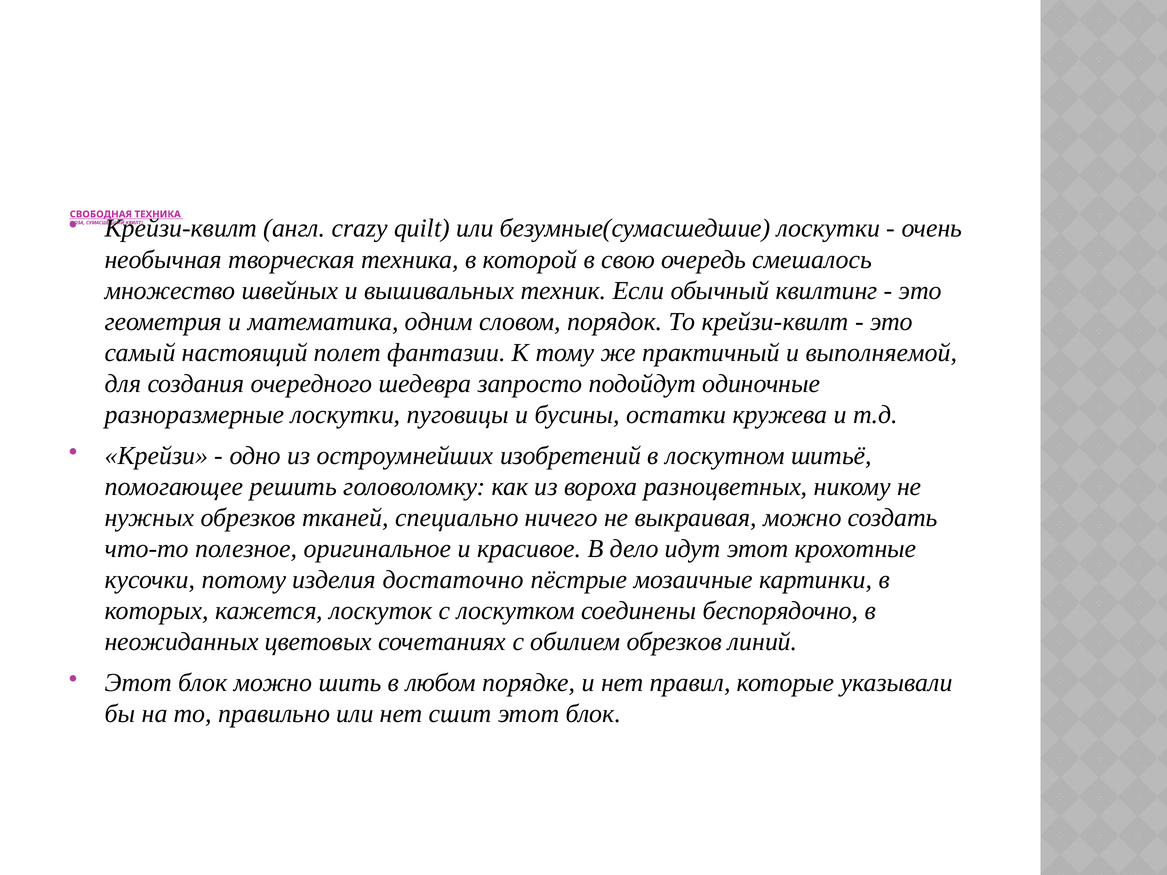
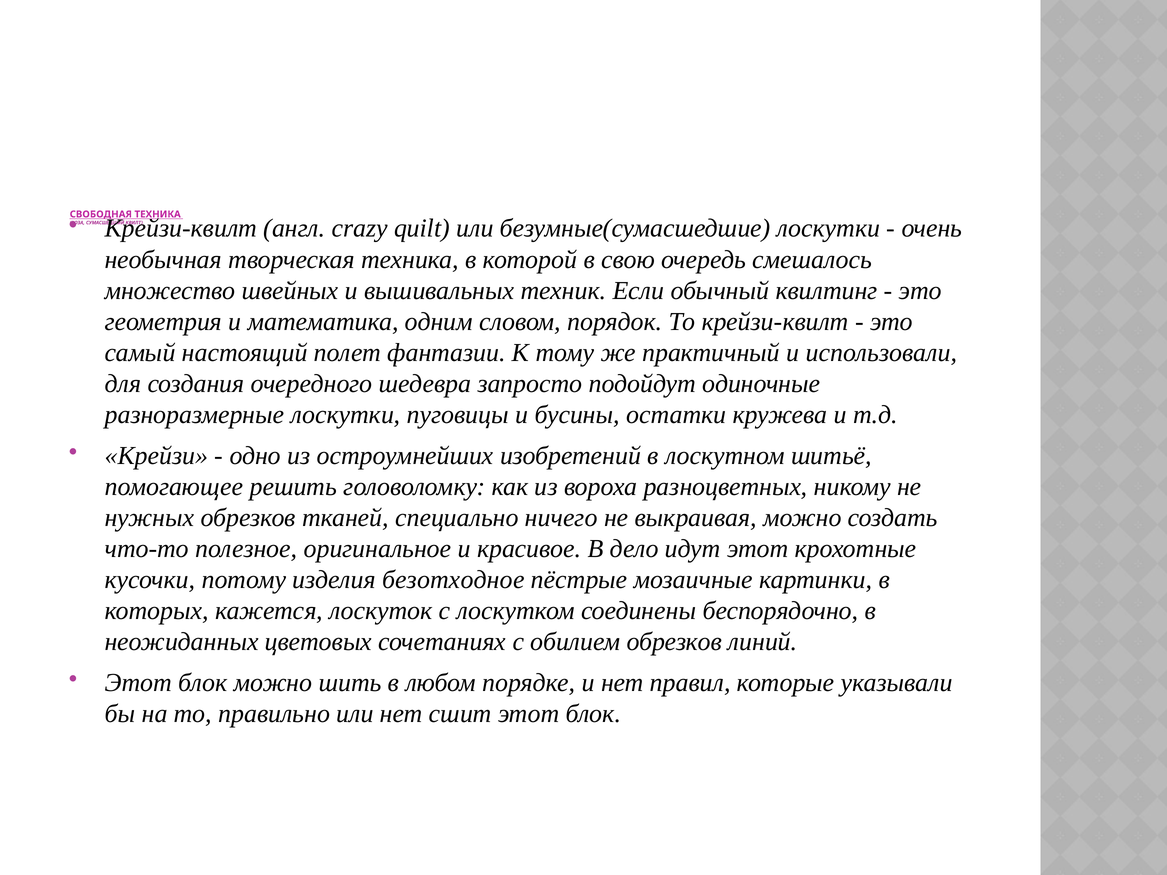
выполняемой: выполняемой -> использовали
достаточно: достаточно -> безотходное
